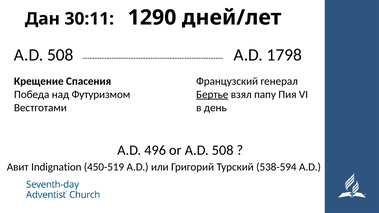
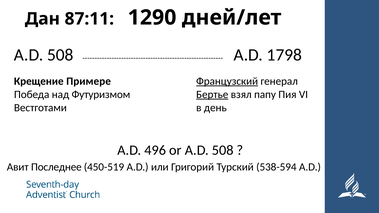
30:11: 30:11 -> 87:11
Спасения: Спасения -> Примере
Французский underline: none -> present
Indignation: Indignation -> Последнее
